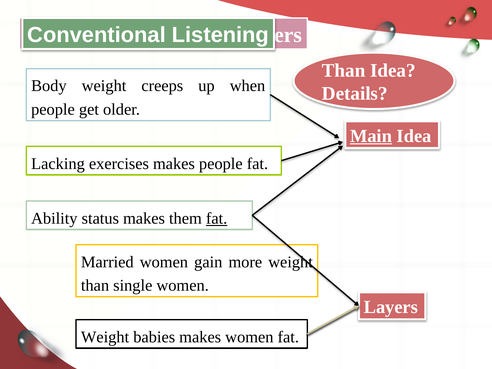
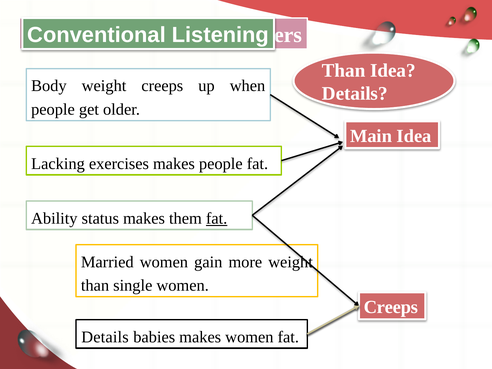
Main underline: present -> none
Layers at (391, 307): Layers -> Creeps
Weight at (105, 337): Weight -> Details
